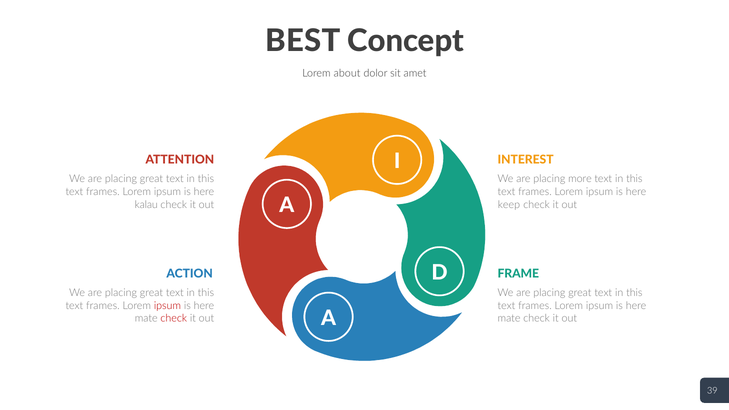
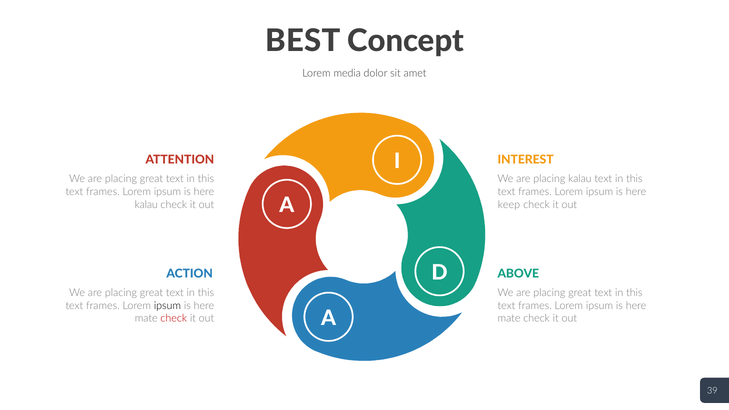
about: about -> media
placing more: more -> kalau
FRAME: FRAME -> ABOVE
ipsum at (167, 306) colour: red -> black
